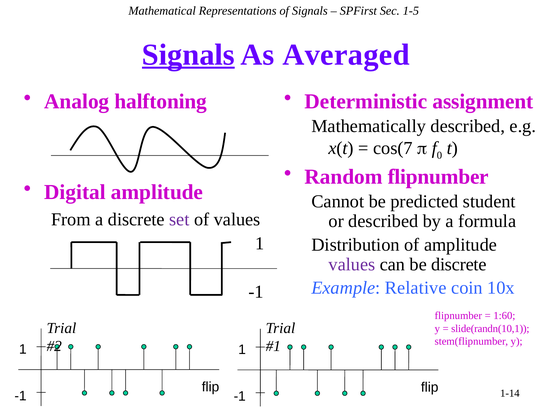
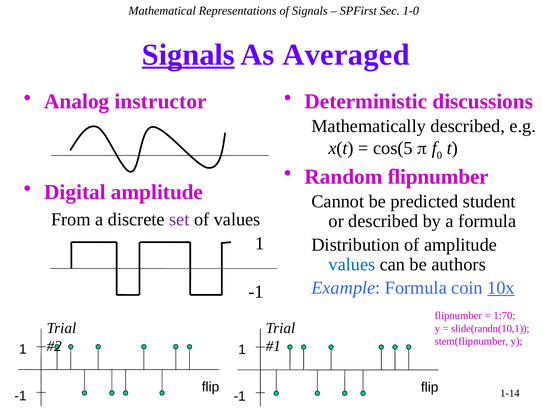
1-5: 1-5 -> 1-0
halftoning: halftoning -> instructor
assignment: assignment -> discussions
cos(7: cos(7 -> cos(5
values at (352, 264) colour: purple -> blue
be discrete: discrete -> authors
Example Relative: Relative -> Formula
10x underline: none -> present
1:60: 1:60 -> 1:70
